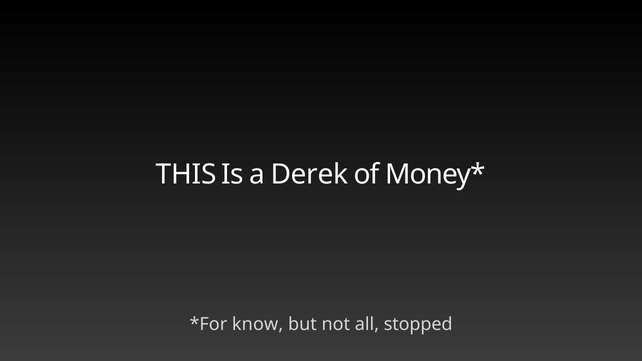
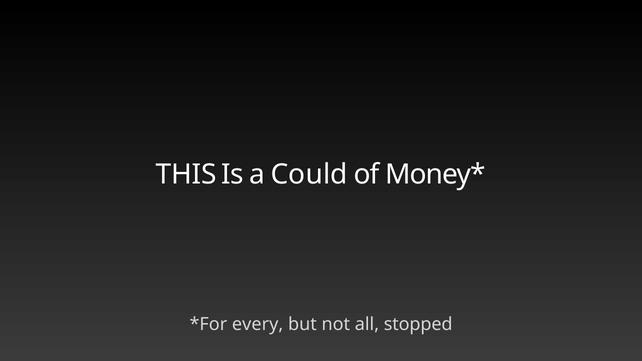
Derek: Derek -> Could
know: know -> every
